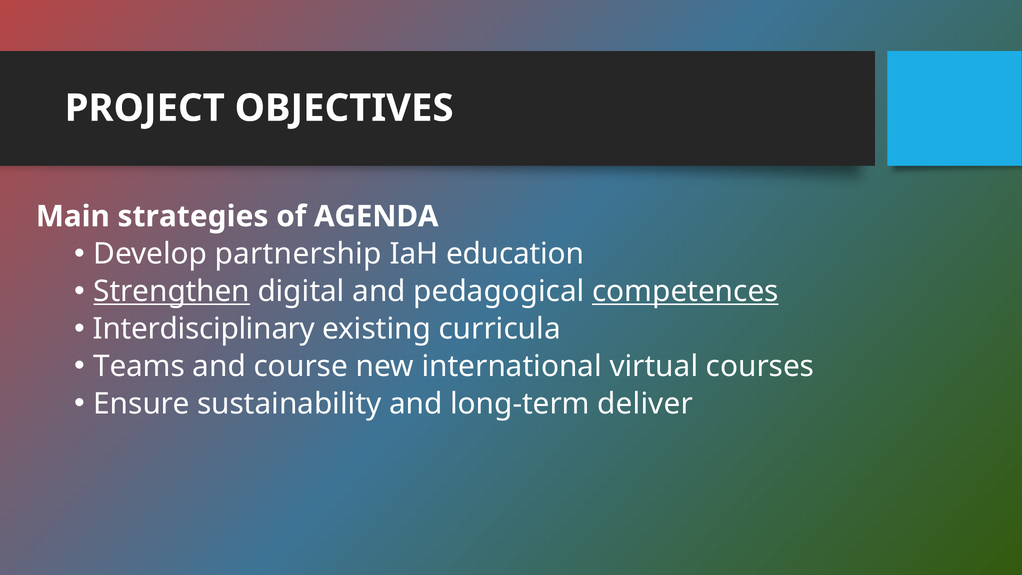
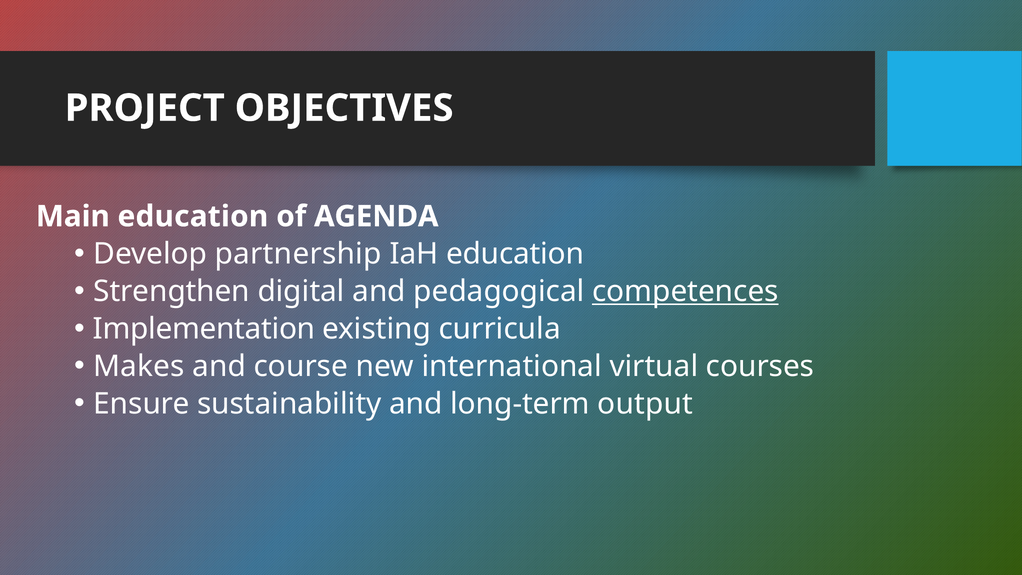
Main strategies: strategies -> education
Strengthen underline: present -> none
Interdisciplinary: Interdisciplinary -> Implementation
Teams: Teams -> Makes
deliver: deliver -> output
